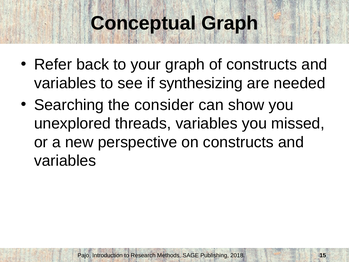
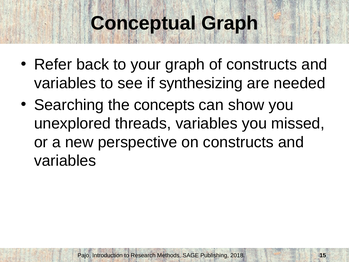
consider: consider -> concepts
